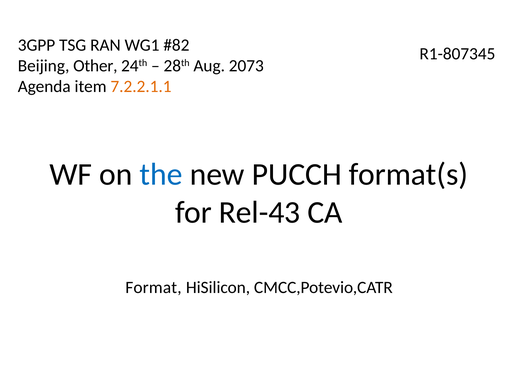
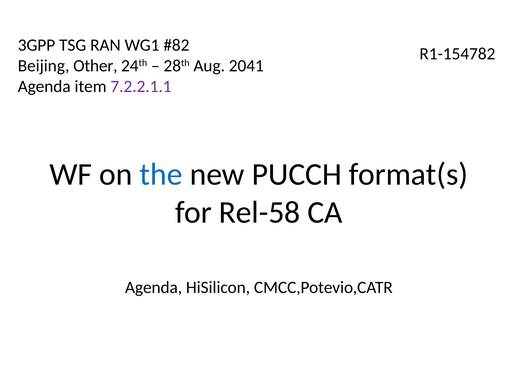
R1-807345: R1-807345 -> R1-154782
2073: 2073 -> 2041
7.2.2.1.1 colour: orange -> purple
Rel-43: Rel-43 -> Rel-58
Format at (153, 288): Format -> Agenda
